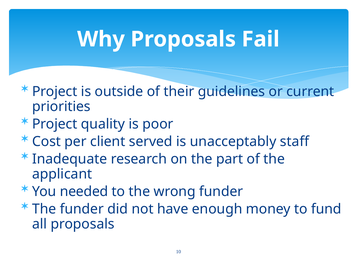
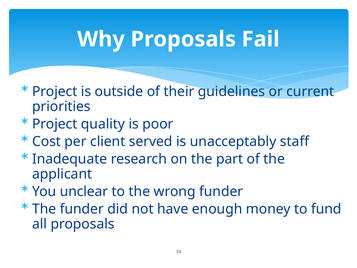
needed: needed -> unclear
